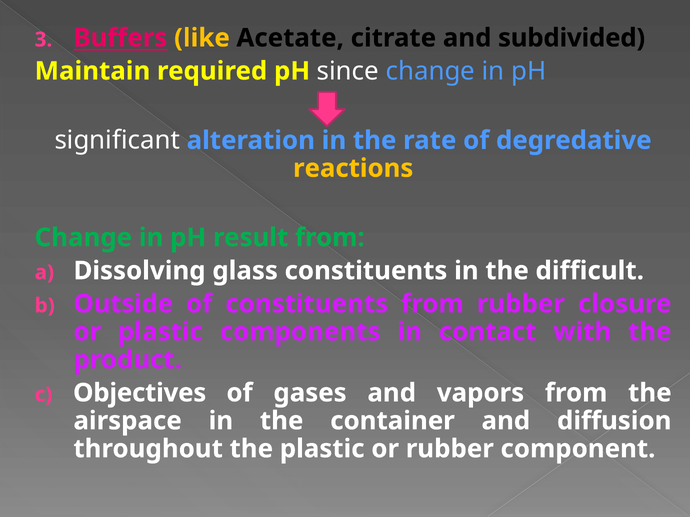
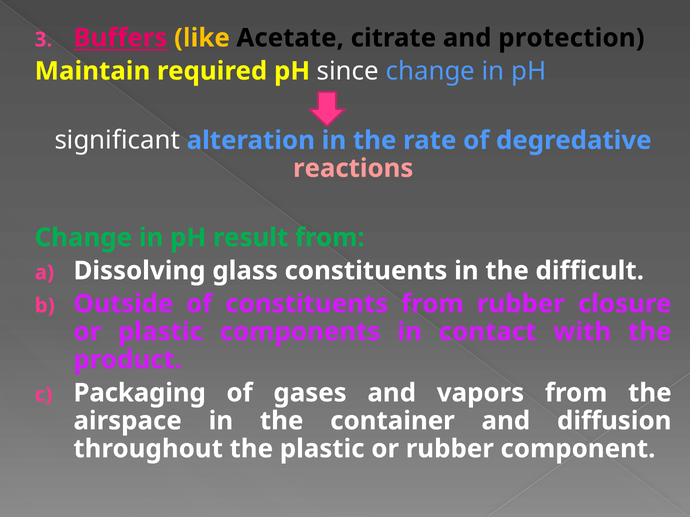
subdivided: subdivided -> protection
reactions colour: yellow -> pink
Objectives: Objectives -> Packaging
